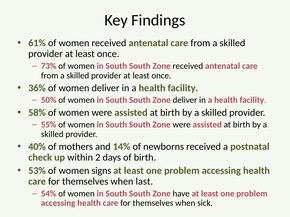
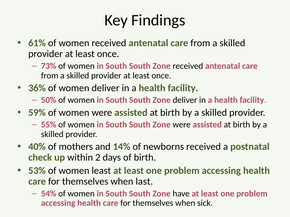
58%: 58% -> 59%
women signs: signs -> least
